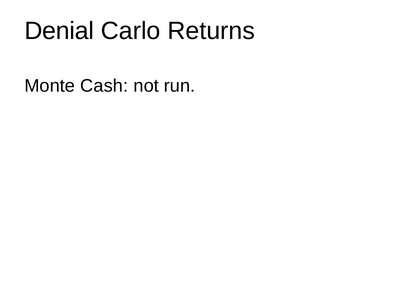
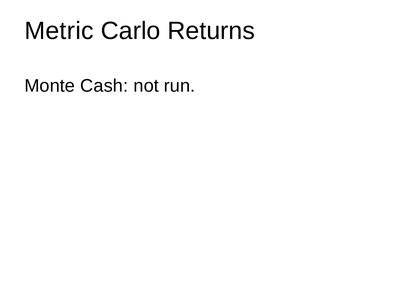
Denial: Denial -> Metric
